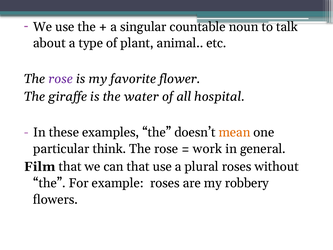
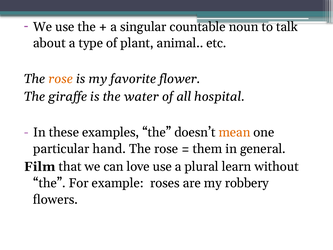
rose at (61, 79) colour: purple -> orange
think: think -> hand
work: work -> them
can that: that -> love
plural roses: roses -> learn
